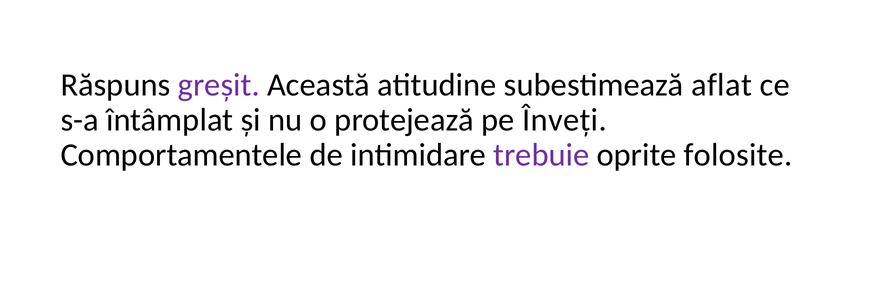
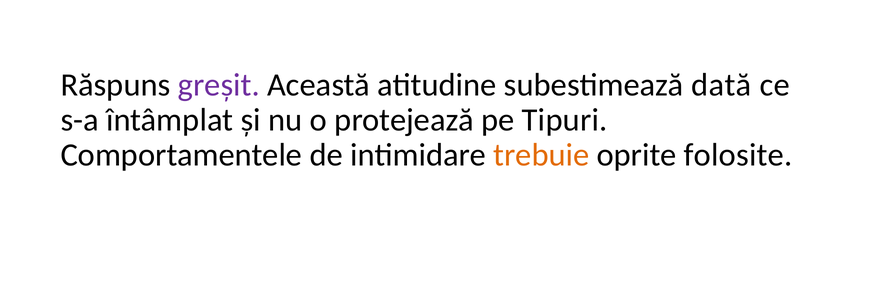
aflat: aflat -> dată
Înveți: Înveți -> Tipuri
trebuie colour: purple -> orange
